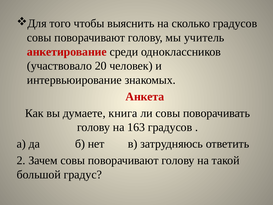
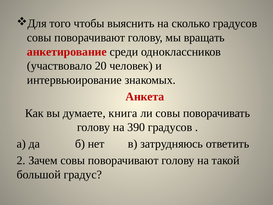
учитель: учитель -> вращать
163: 163 -> 390
